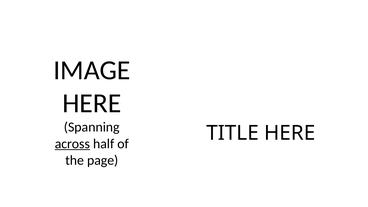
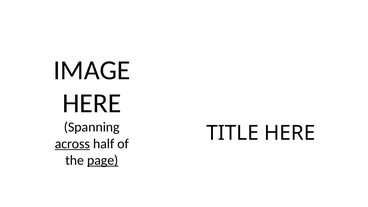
page underline: none -> present
